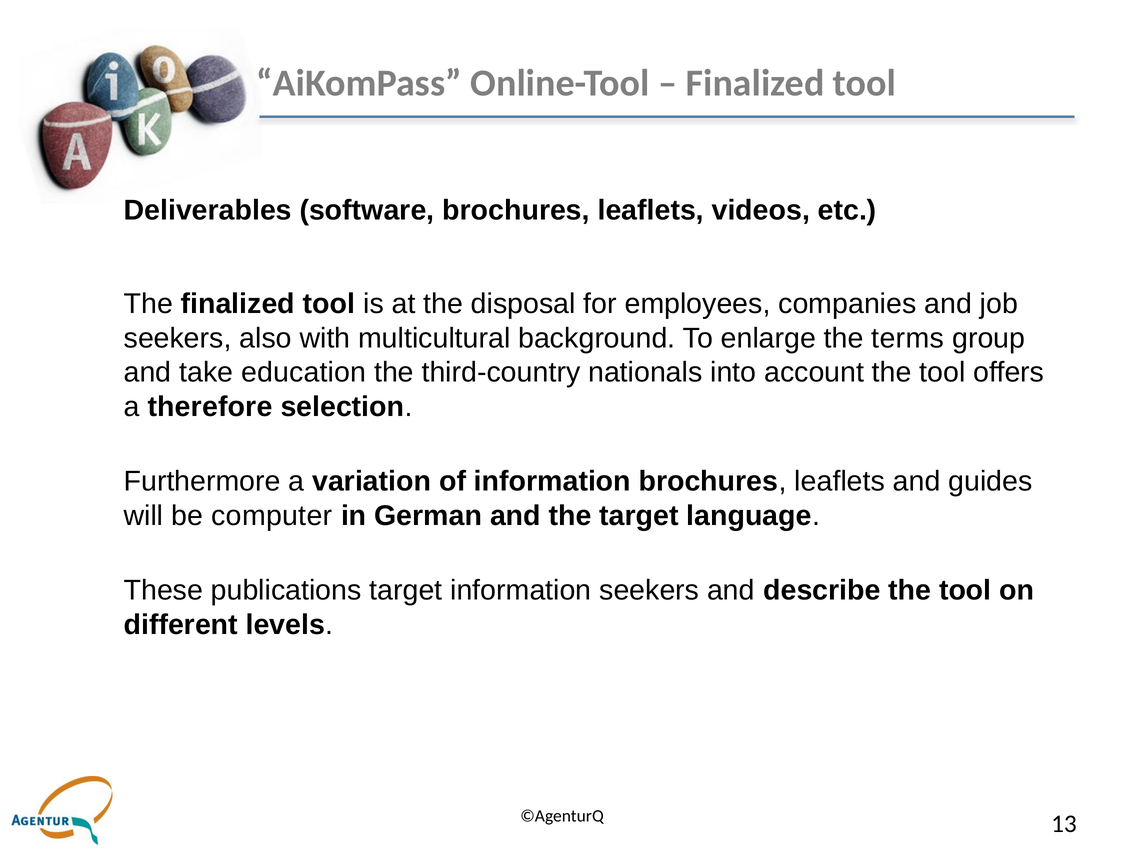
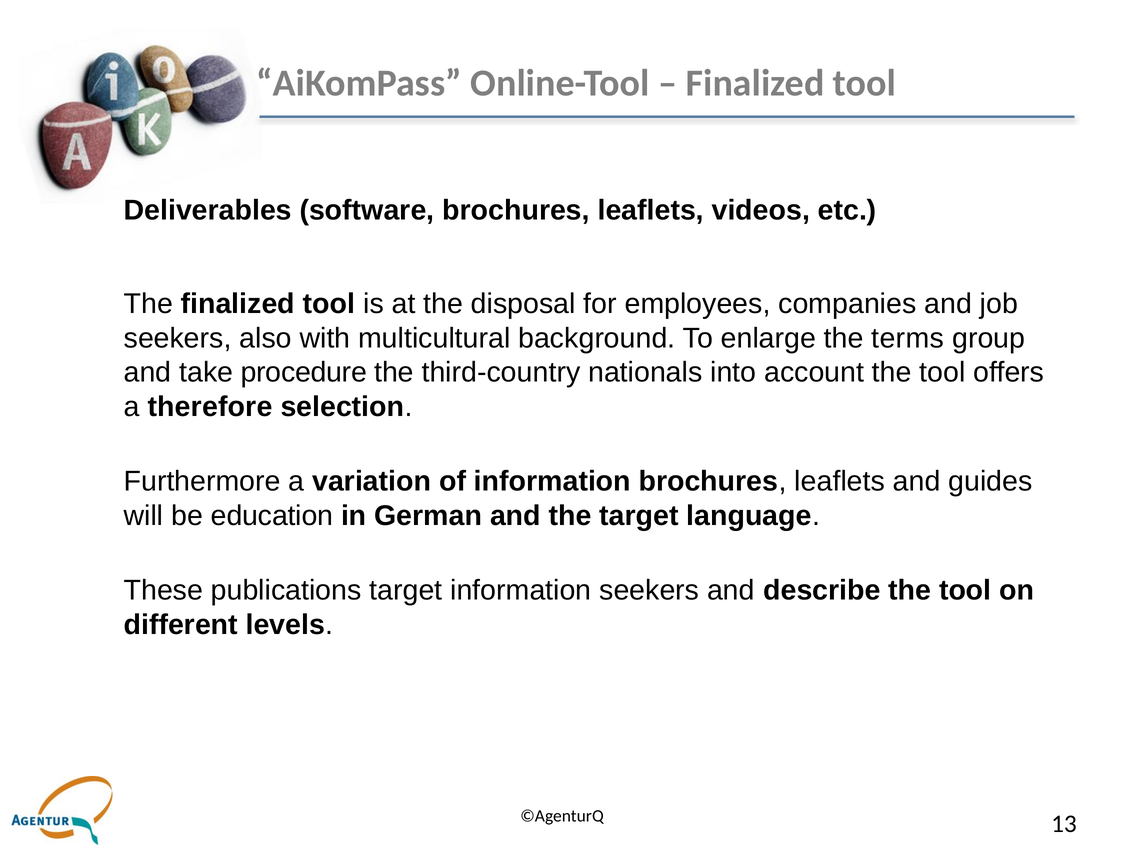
education: education -> procedure
computer: computer -> education
